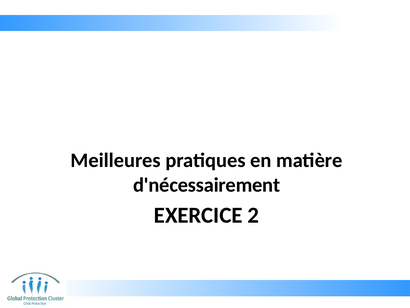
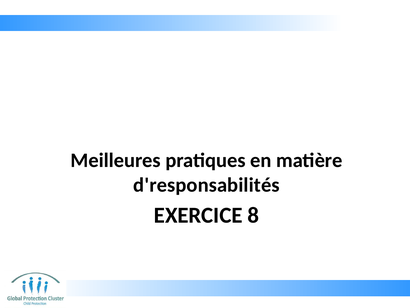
d'nécessairement: d'nécessairement -> d'responsabilités
2: 2 -> 8
